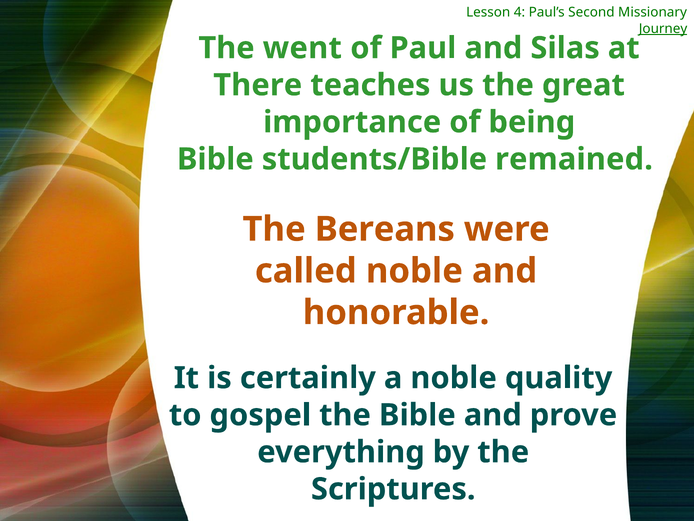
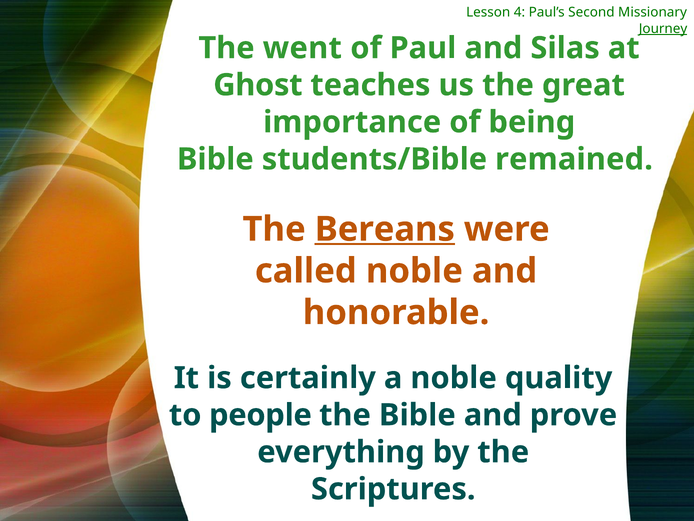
There: There -> Ghost
Bereans underline: none -> present
gospel: gospel -> people
